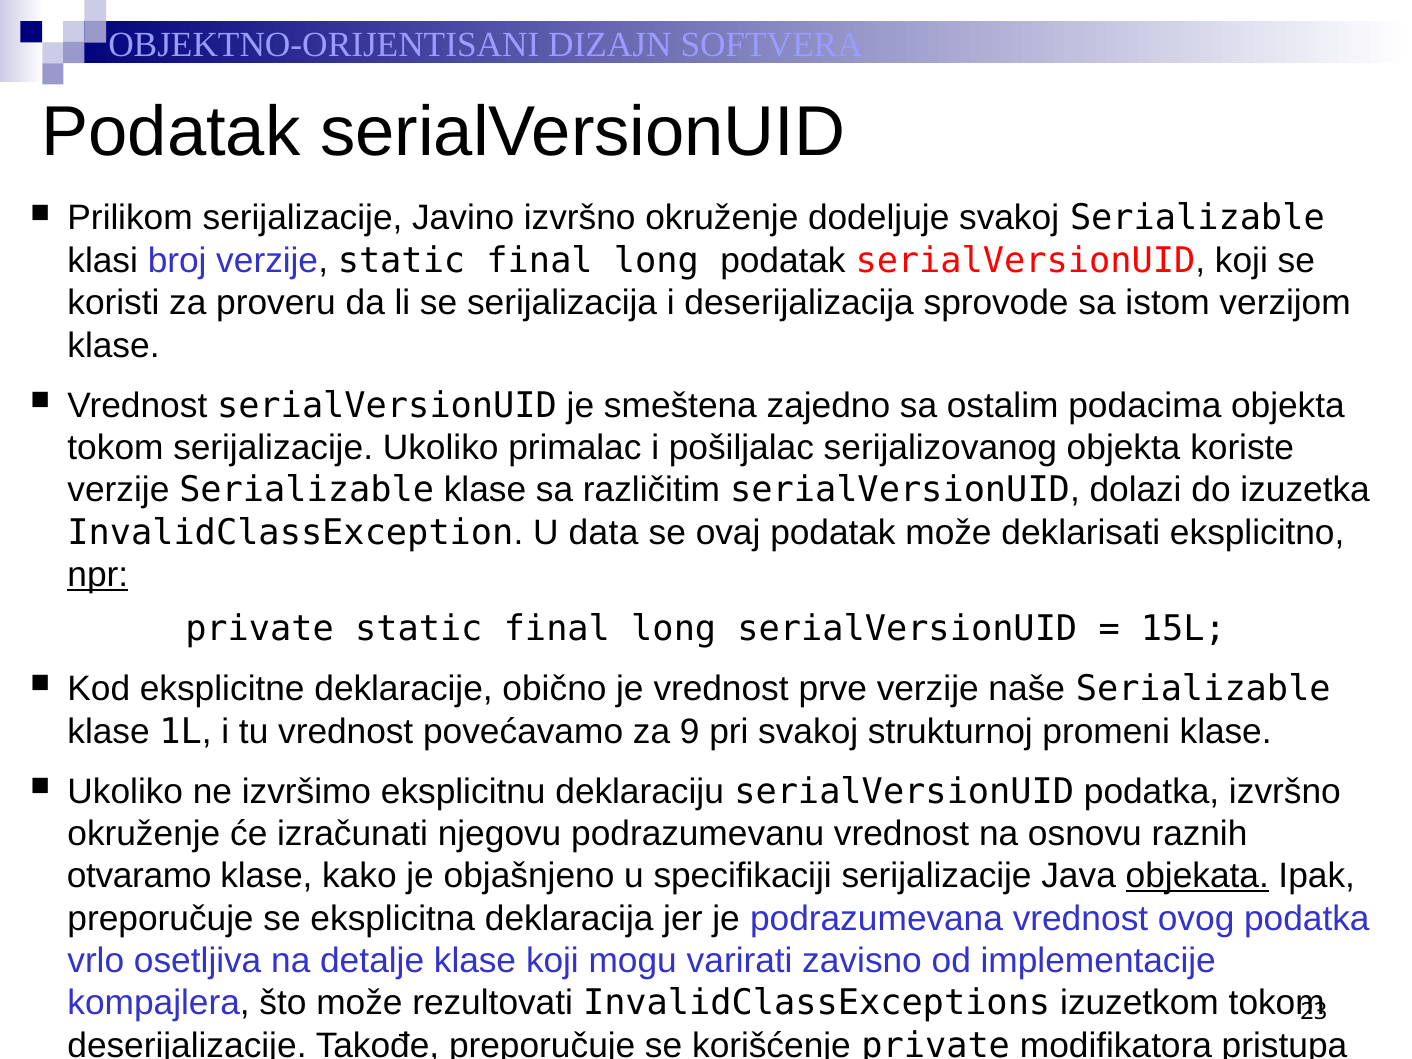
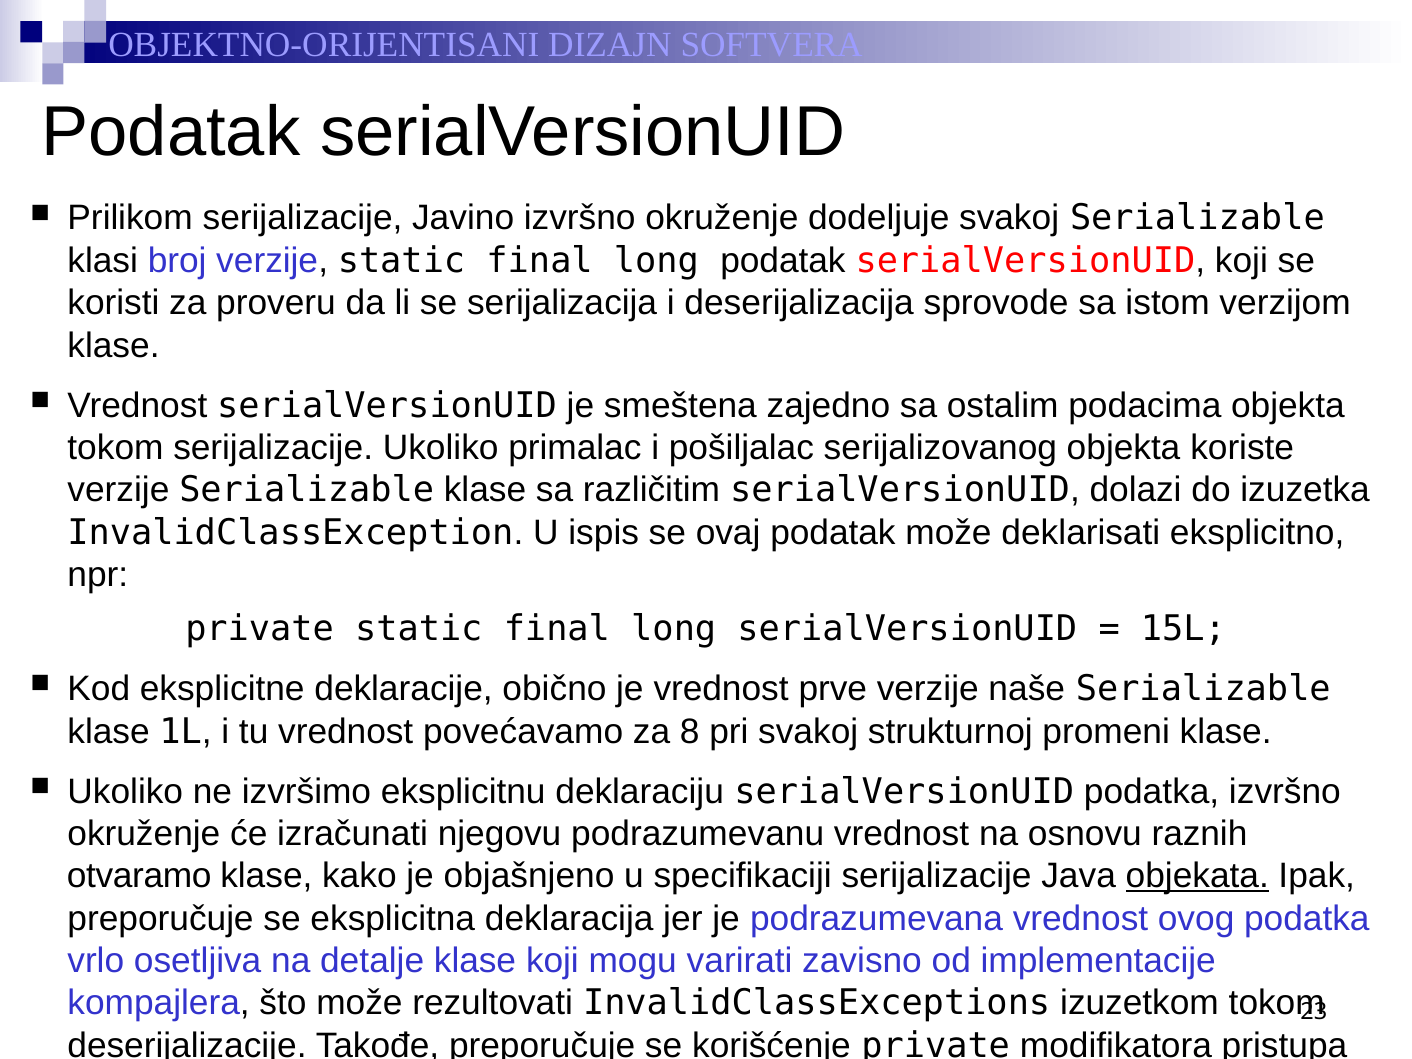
data: data -> ispis
npr underline: present -> none
9: 9 -> 8
